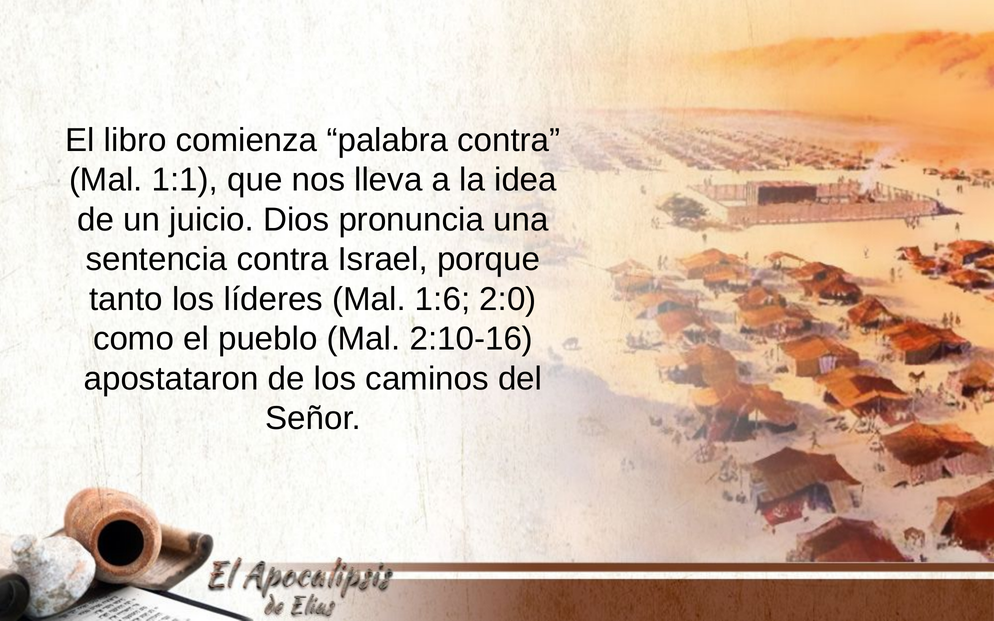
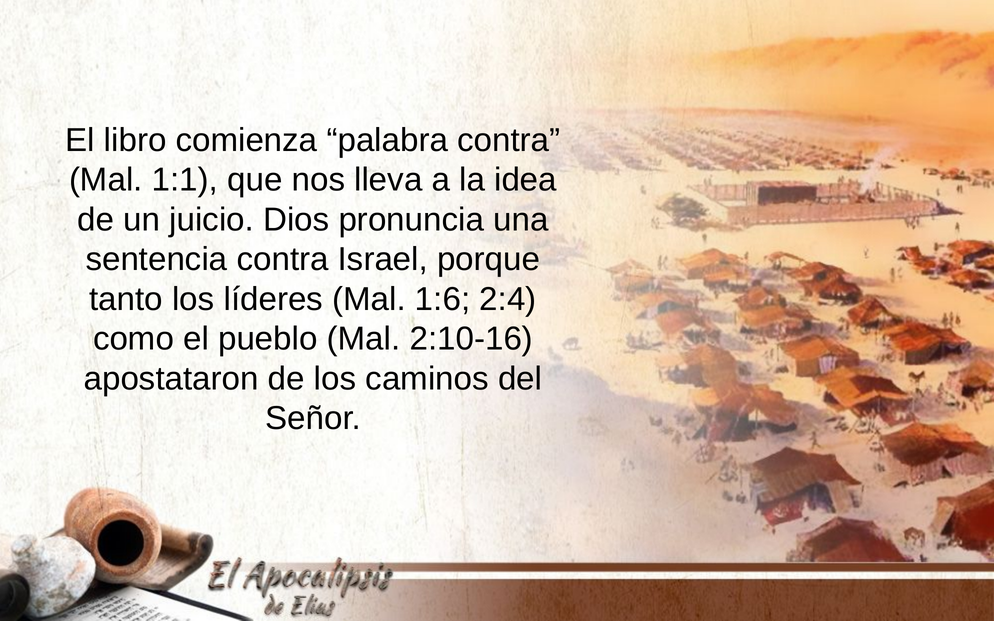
2:0: 2:0 -> 2:4
